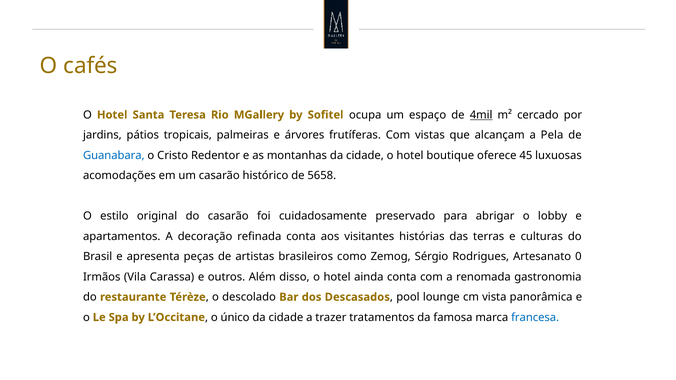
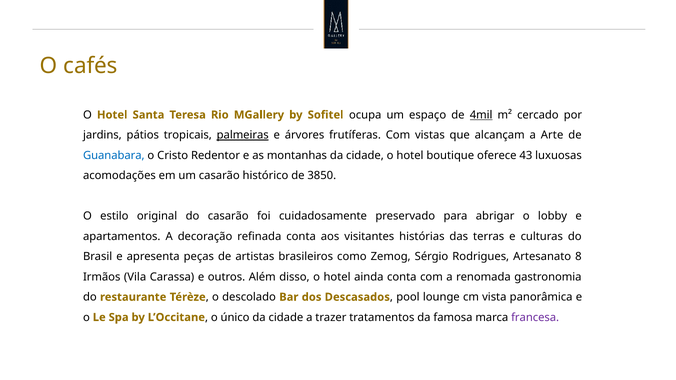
palmeiras underline: none -> present
Pela: Pela -> Arte
45: 45 -> 43
5658: 5658 -> 3850
0: 0 -> 8
francesa colour: blue -> purple
